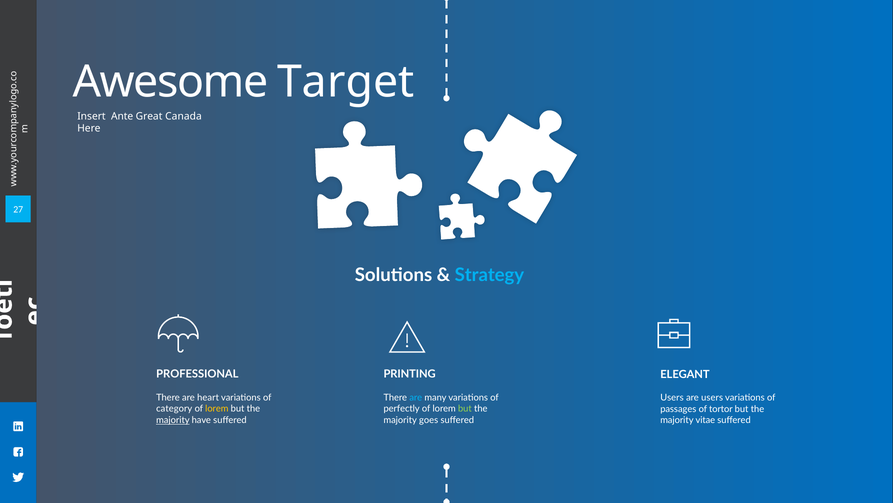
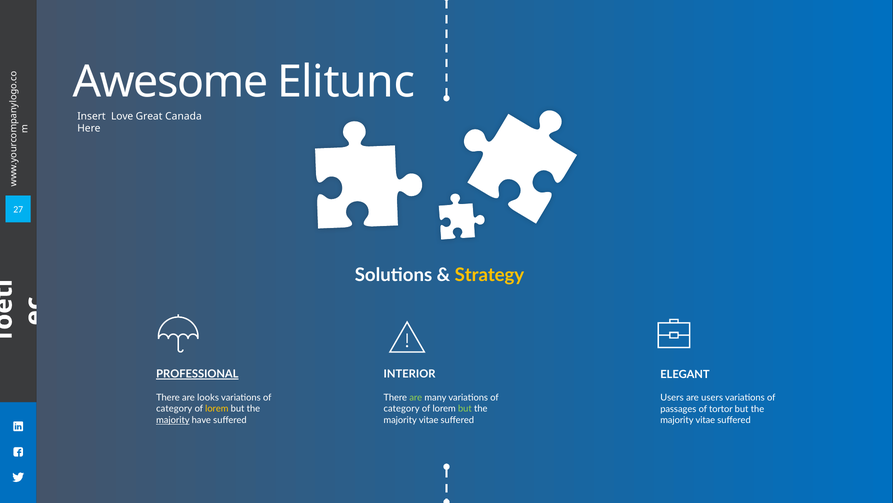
Target: Target -> Elitunc
Ante: Ante -> Love
Strategy colour: light blue -> yellow
PROFESSIONAL underline: none -> present
PRINTING: PRINTING -> INTERIOR
heart: heart -> looks
are at (416, 397) colour: light blue -> light green
perfectly at (402, 408): perfectly -> category
goes at (429, 419): goes -> vitae
